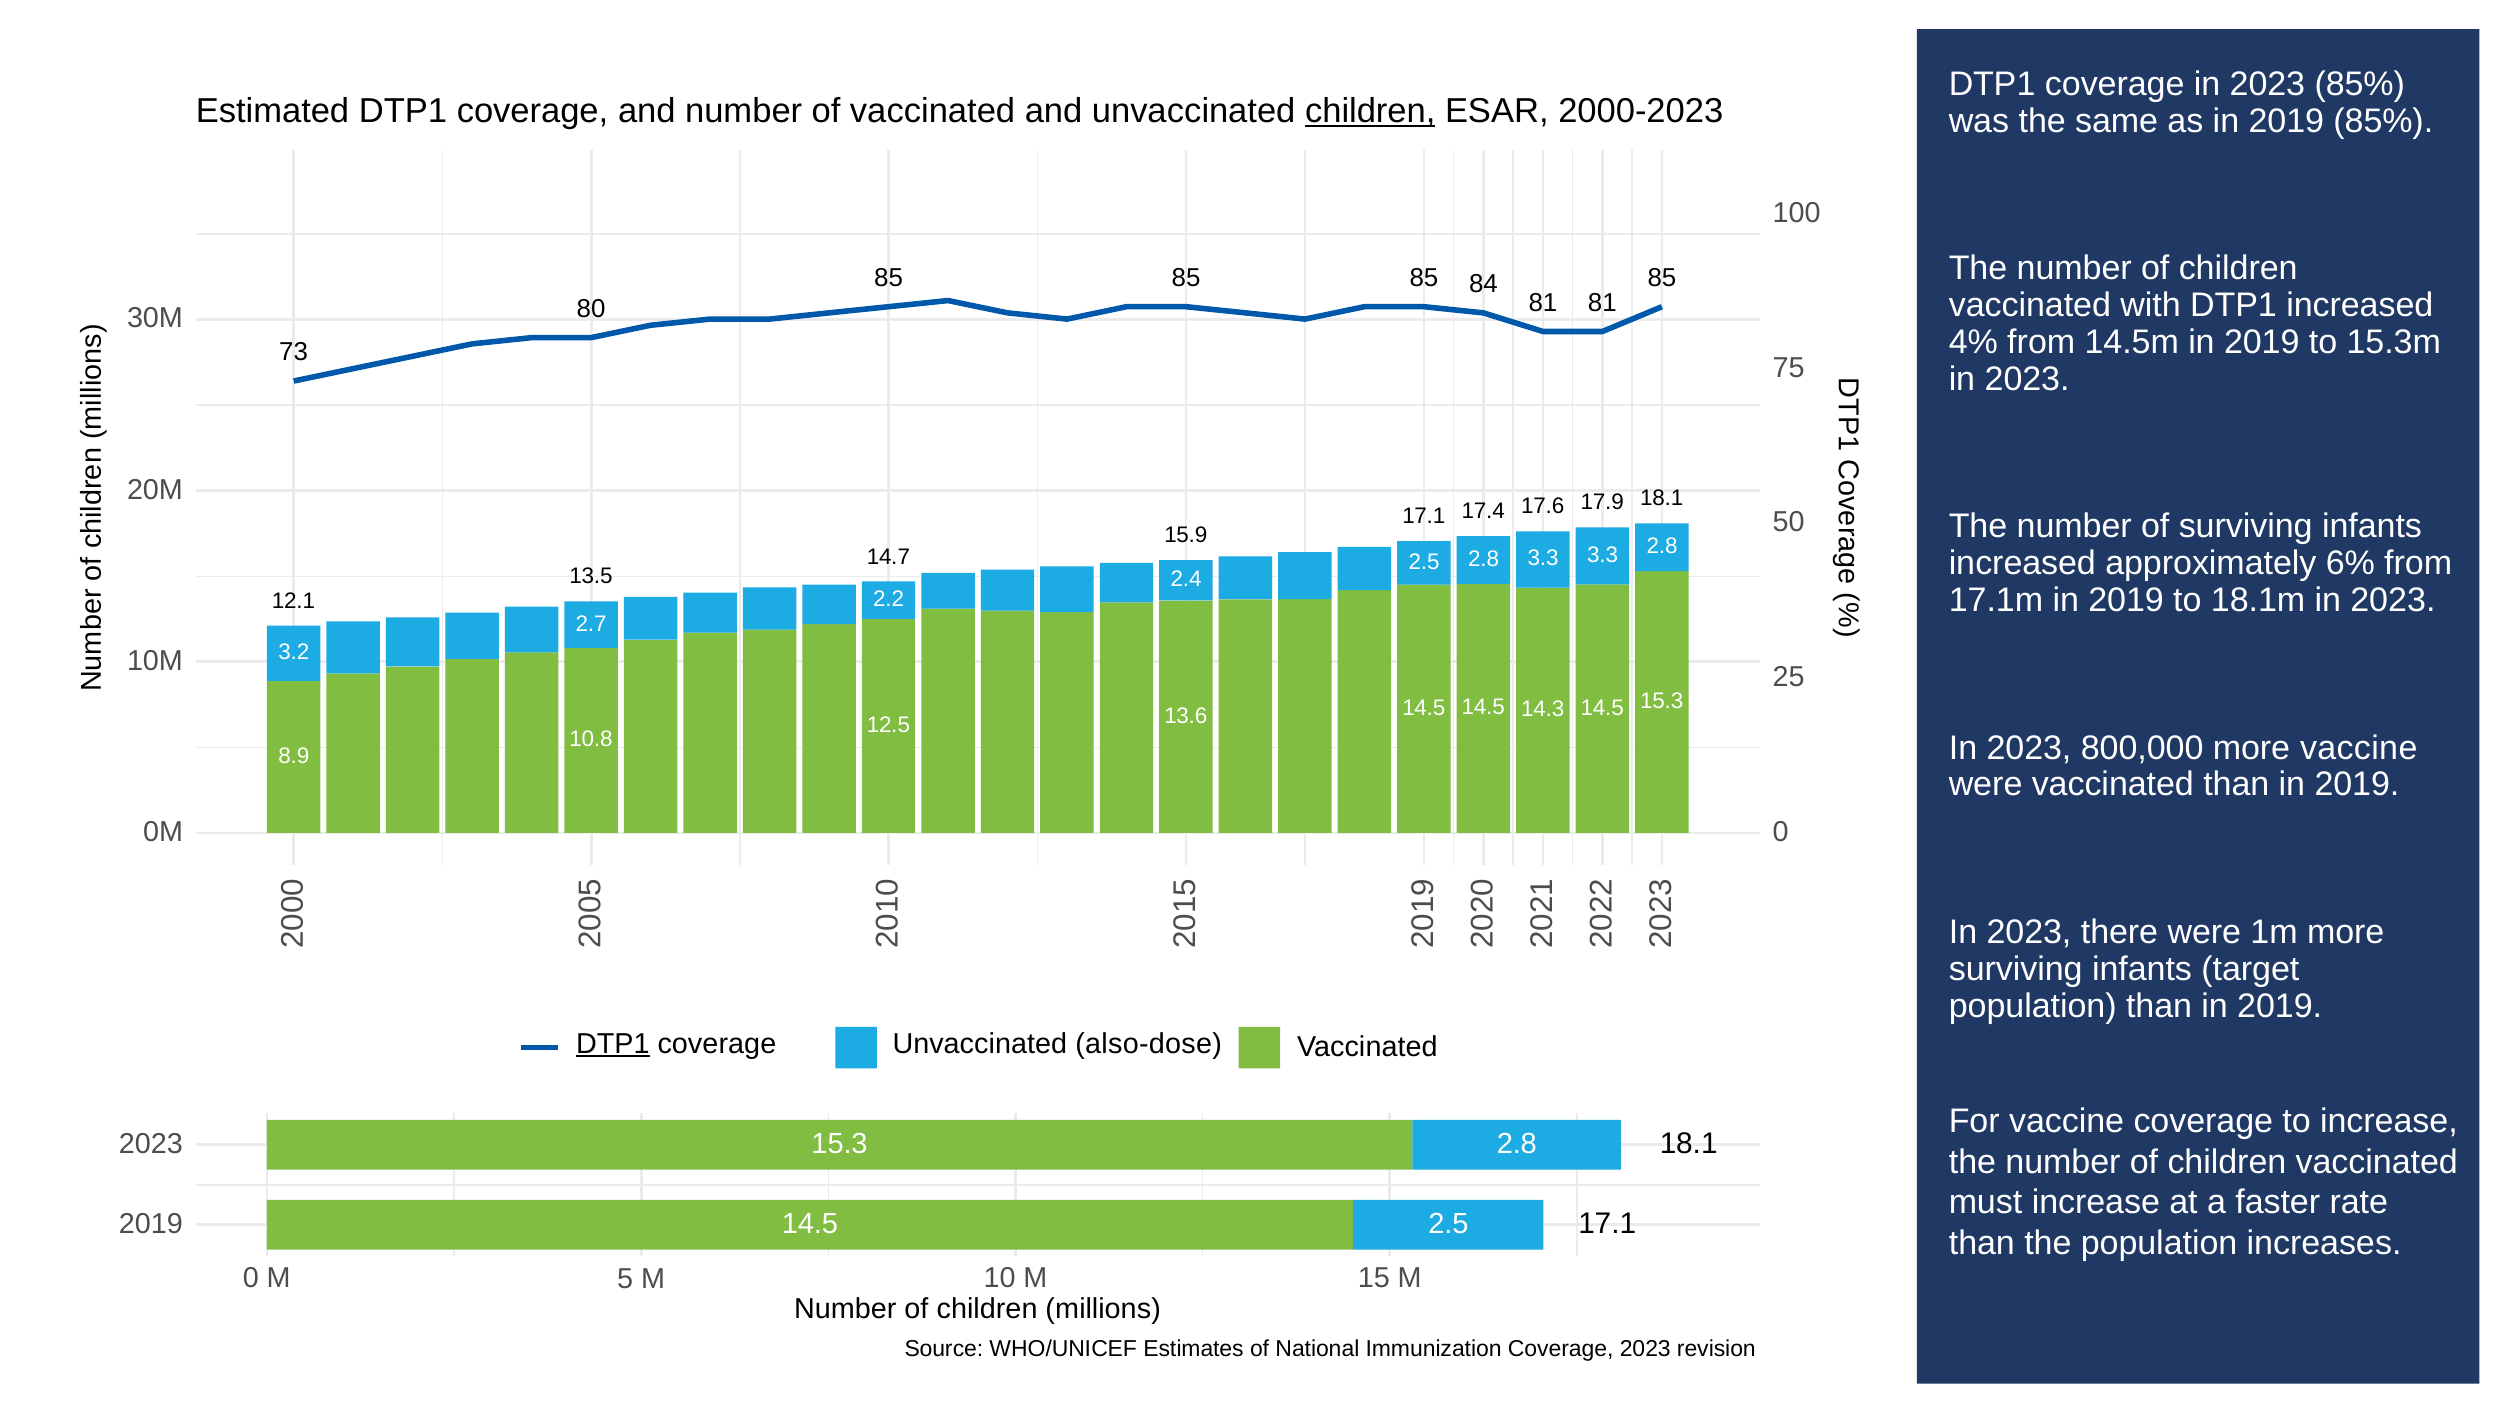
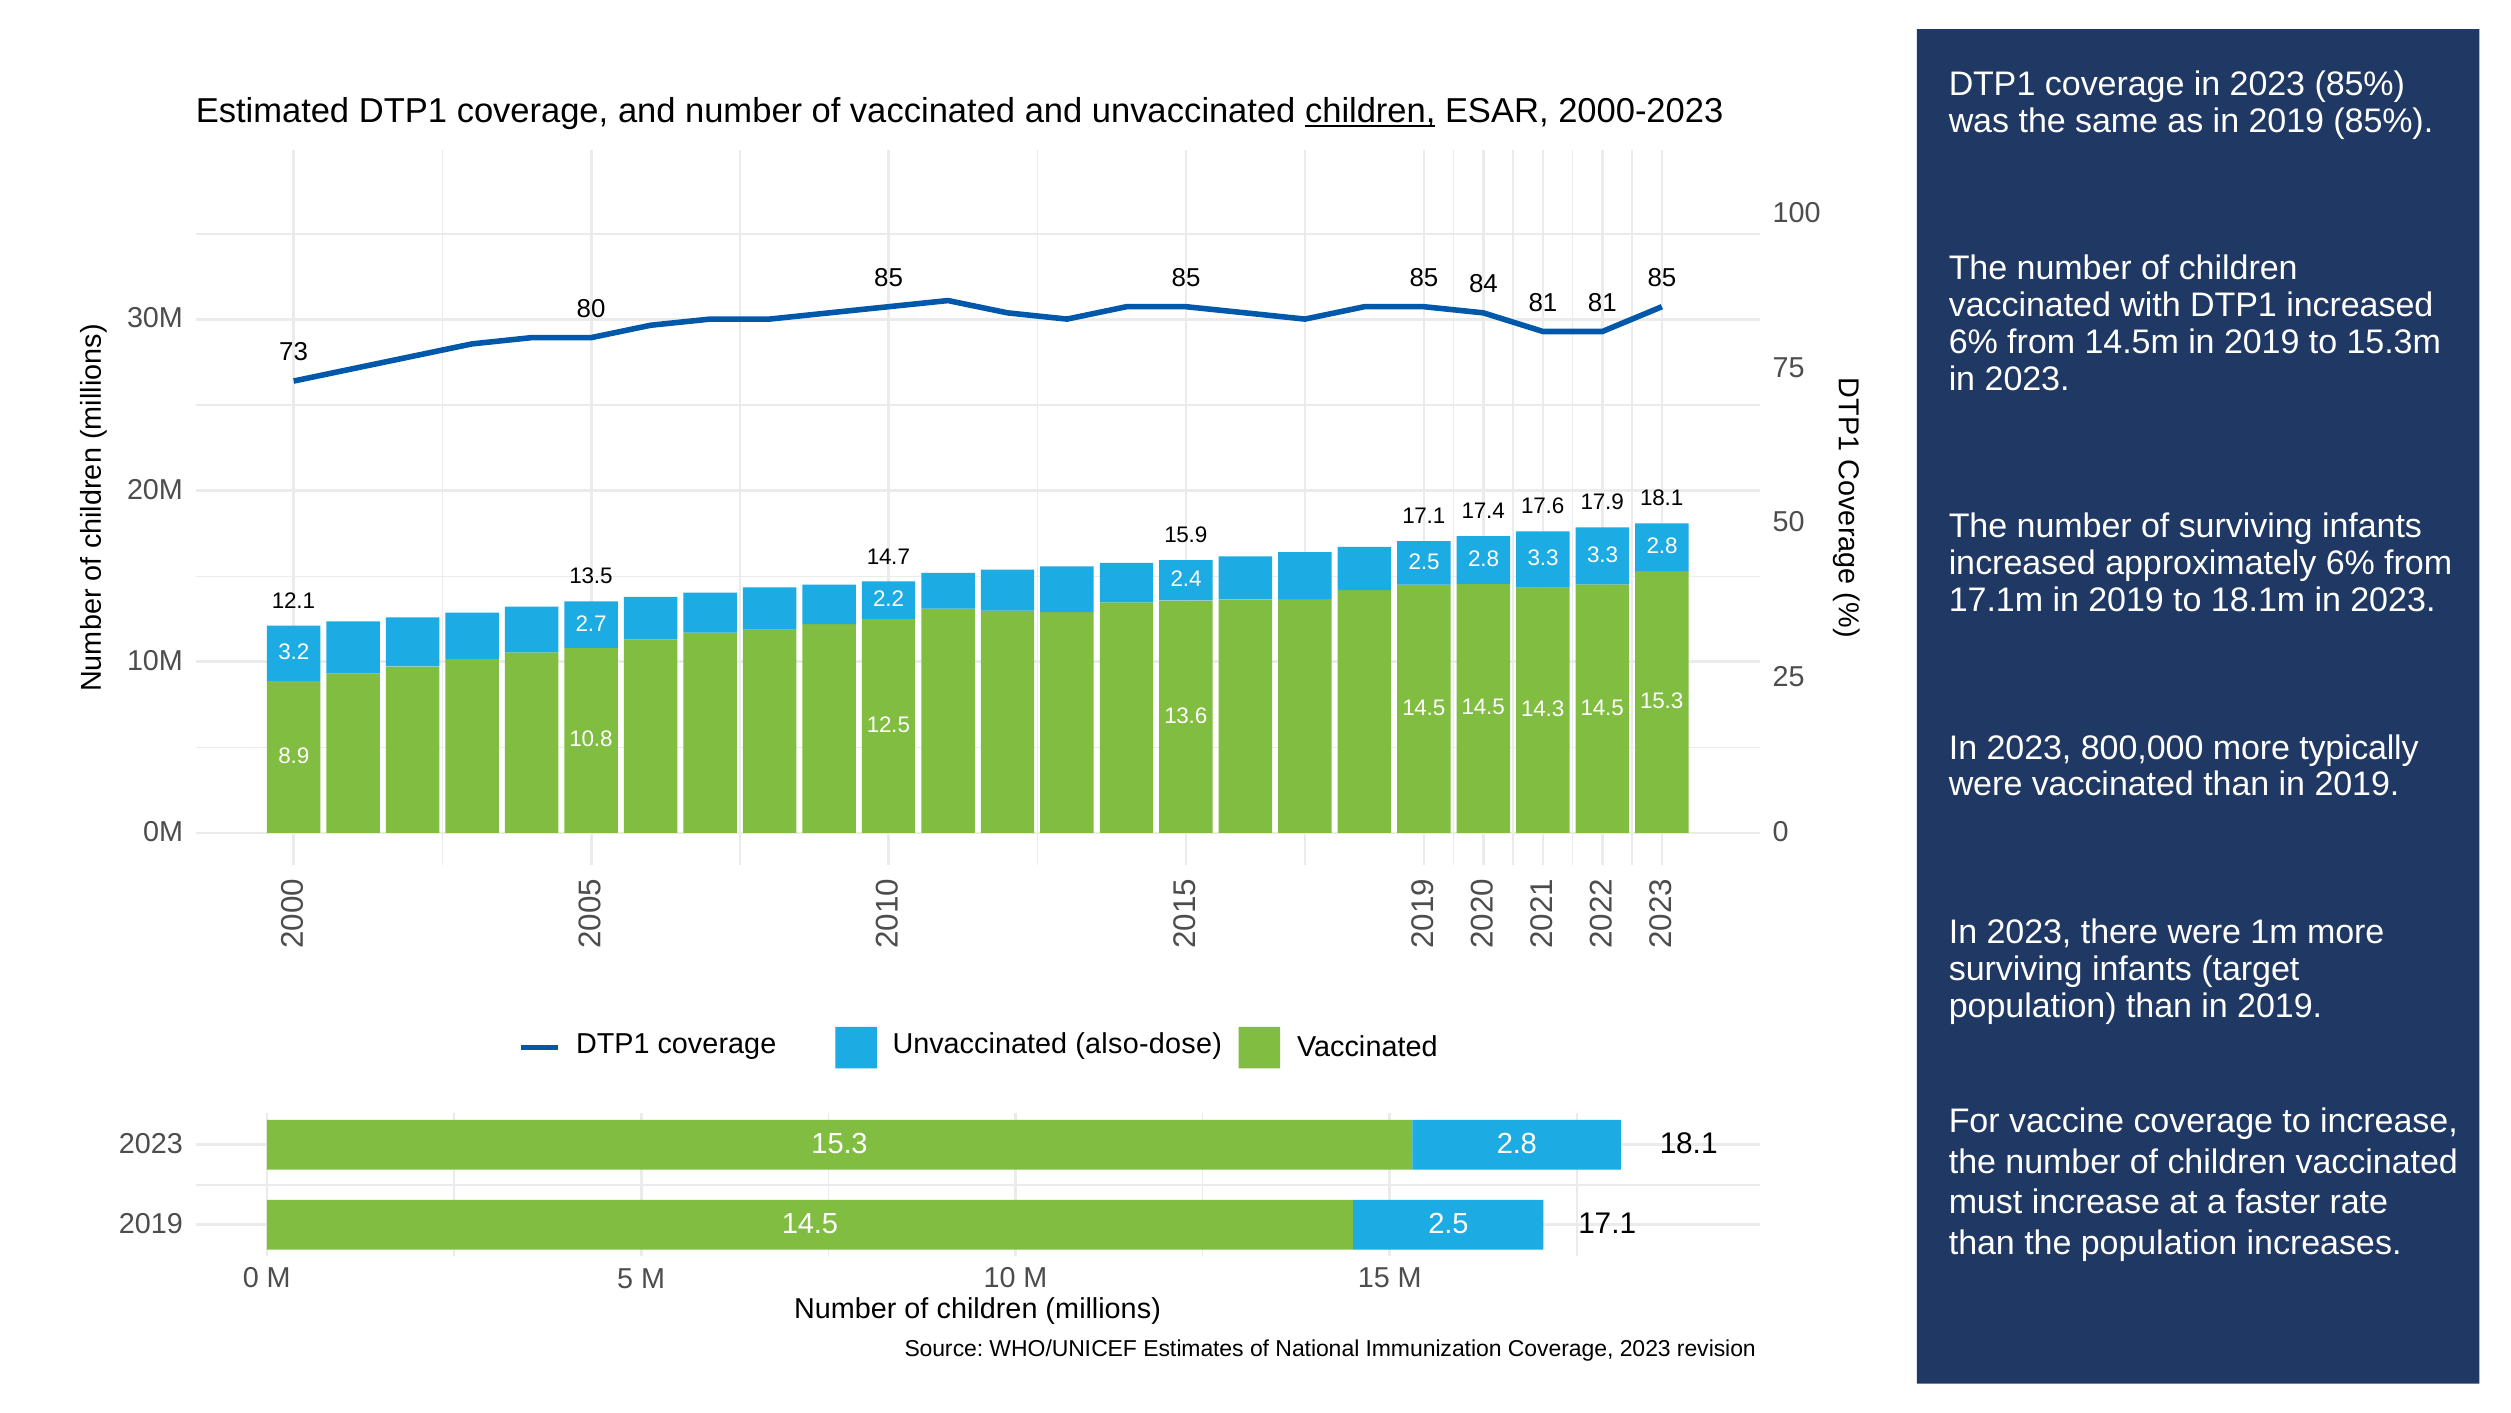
4% at (1973, 342): 4% -> 6%
more vaccine: vaccine -> typically
DTP1 at (613, 1043) underline: present -> none
